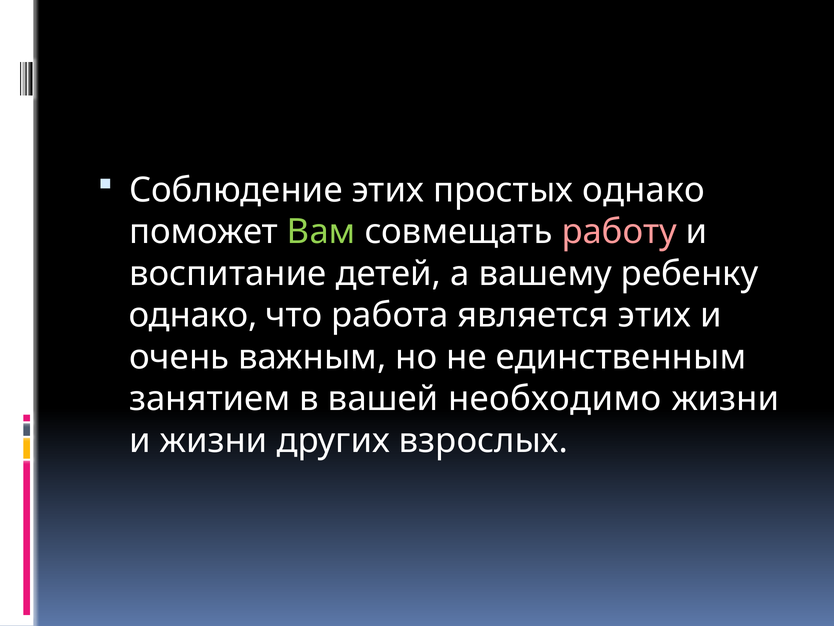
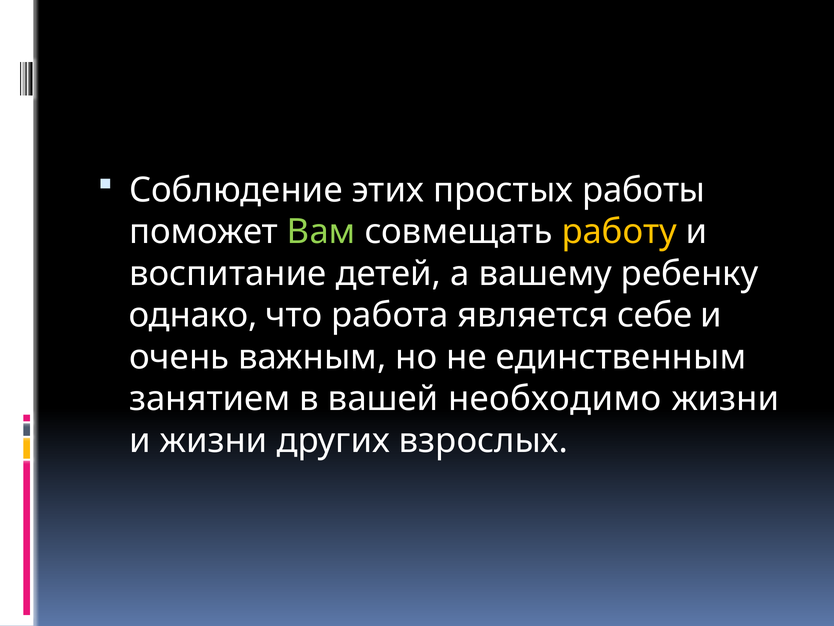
простых однако: однако -> работы
работу colour: pink -> yellow
является этих: этих -> себе
